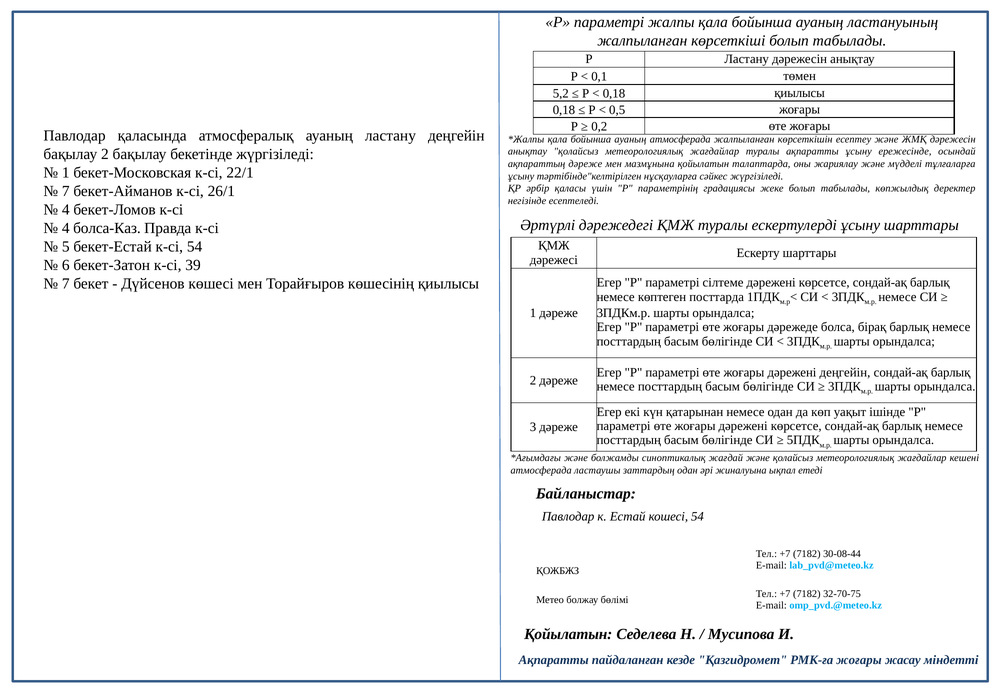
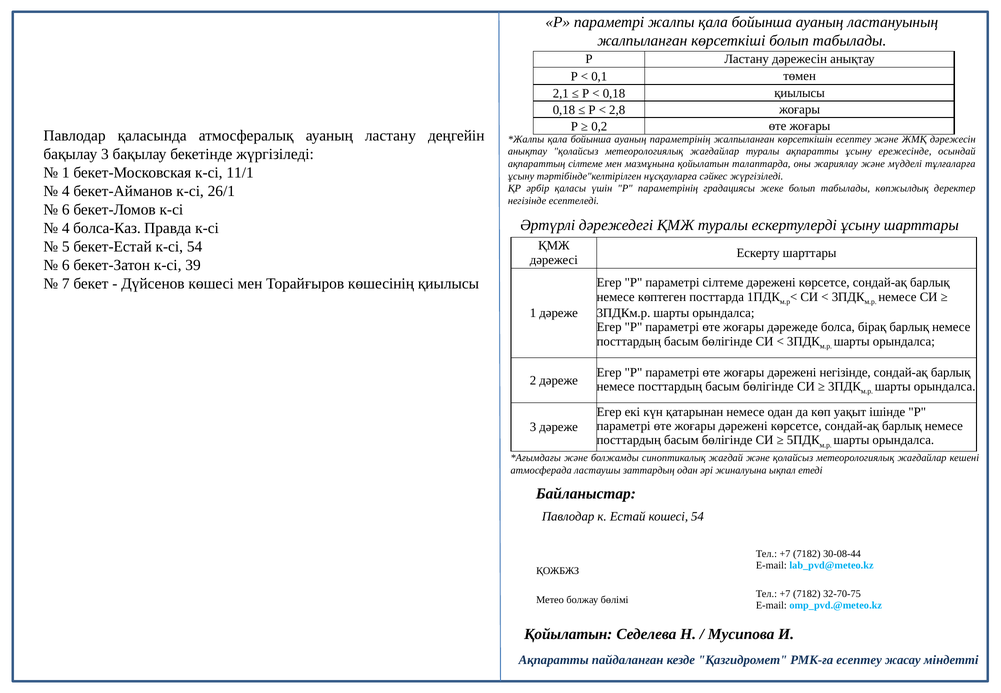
5,2: 5,2 -> 2,1
0,5: 0,5 -> 2,8
ауаның атмосферада: атмосферада -> параметрінің
бақылау 2: 2 -> 3
ақпараттың дәреже: дәреже -> сілтеме
22/1: 22/1 -> 11/1
7 at (66, 191): 7 -> 4
4 at (66, 210): 4 -> 6
дәрежені деңгейін: деңгейін -> негізінде
РМК-ға жоғары: жоғары -> есептеу
